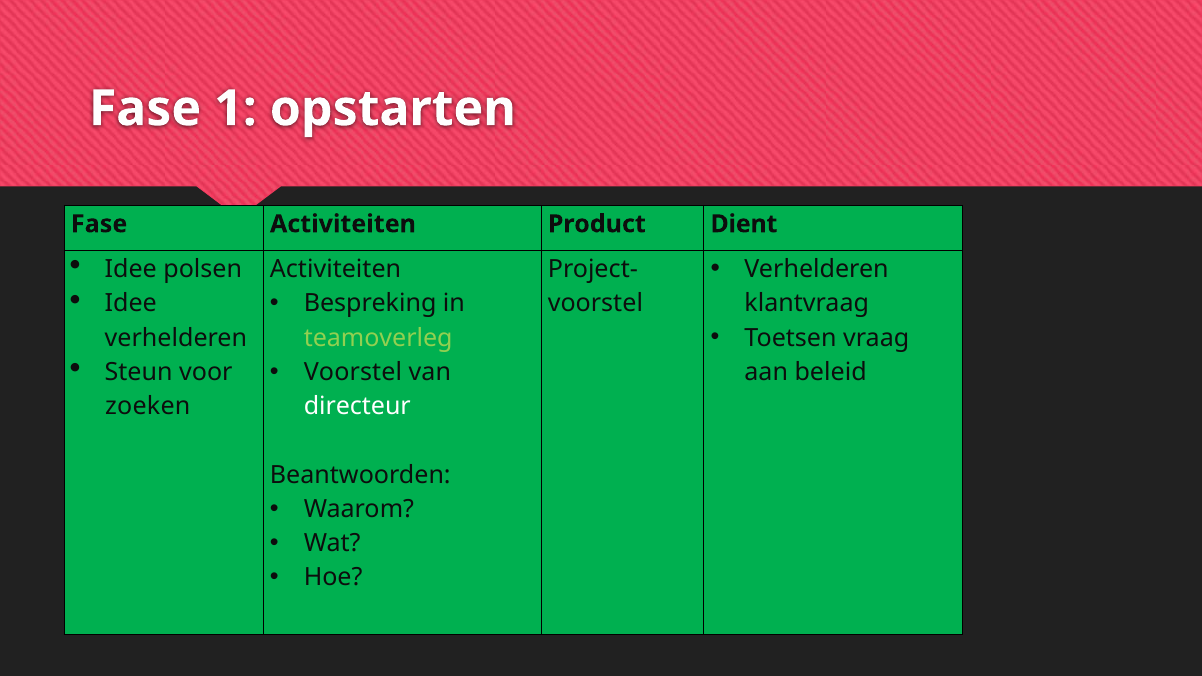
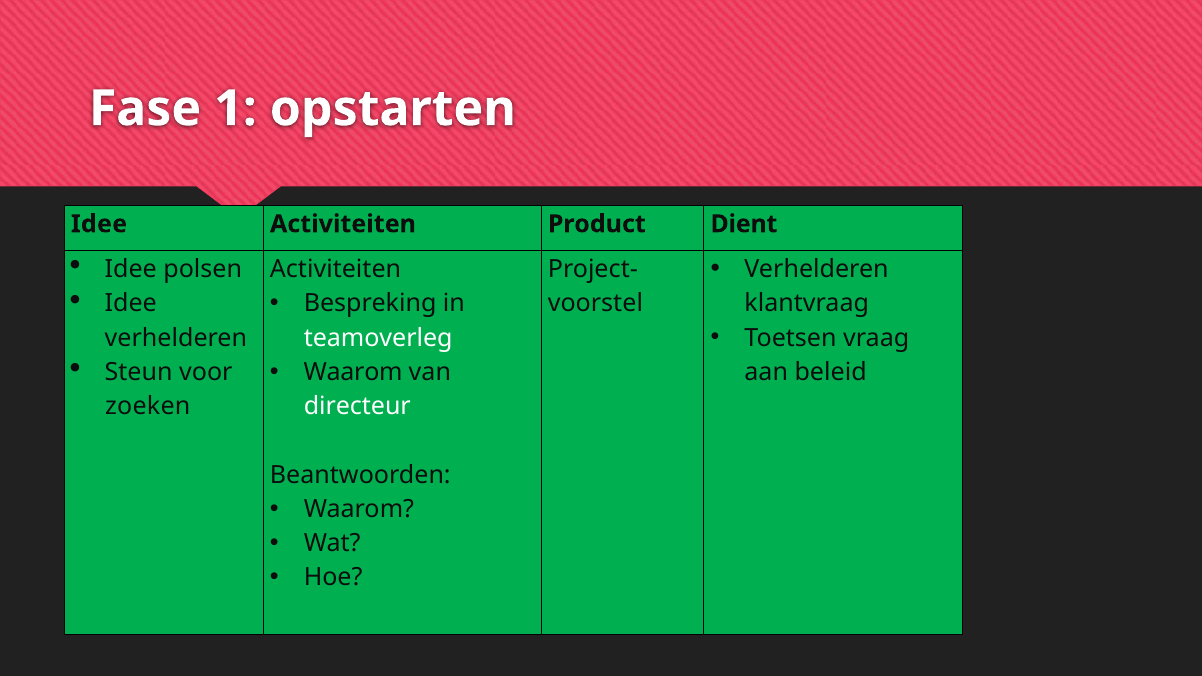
Fase at (99, 224): Fase -> Idee
teamoverleg colour: light green -> white
Voorstel at (353, 372): Voorstel -> Waarom
